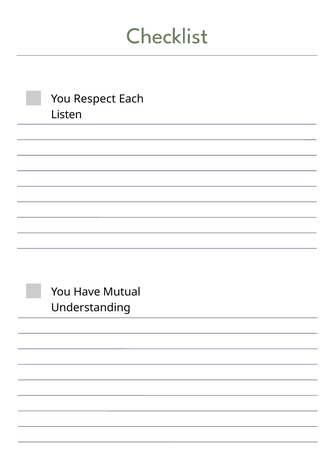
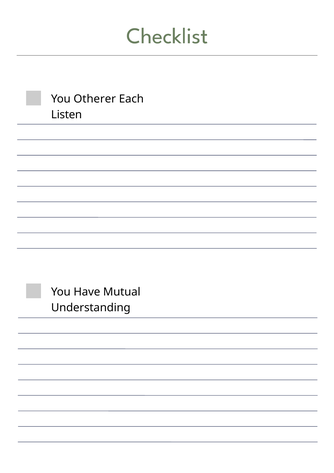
Respect: Respect -> Otherer
